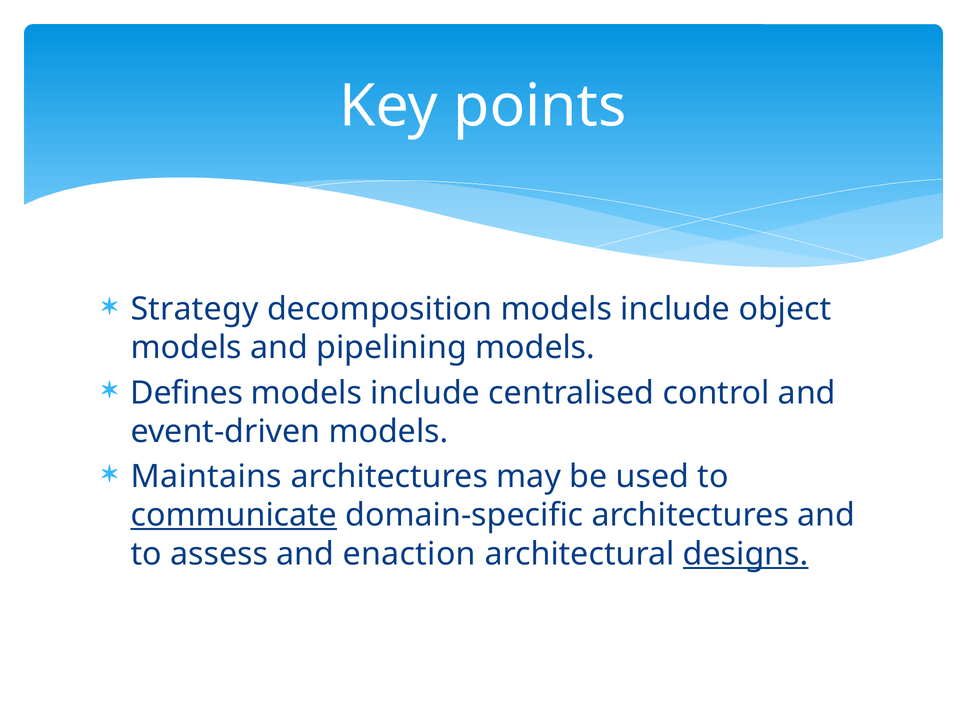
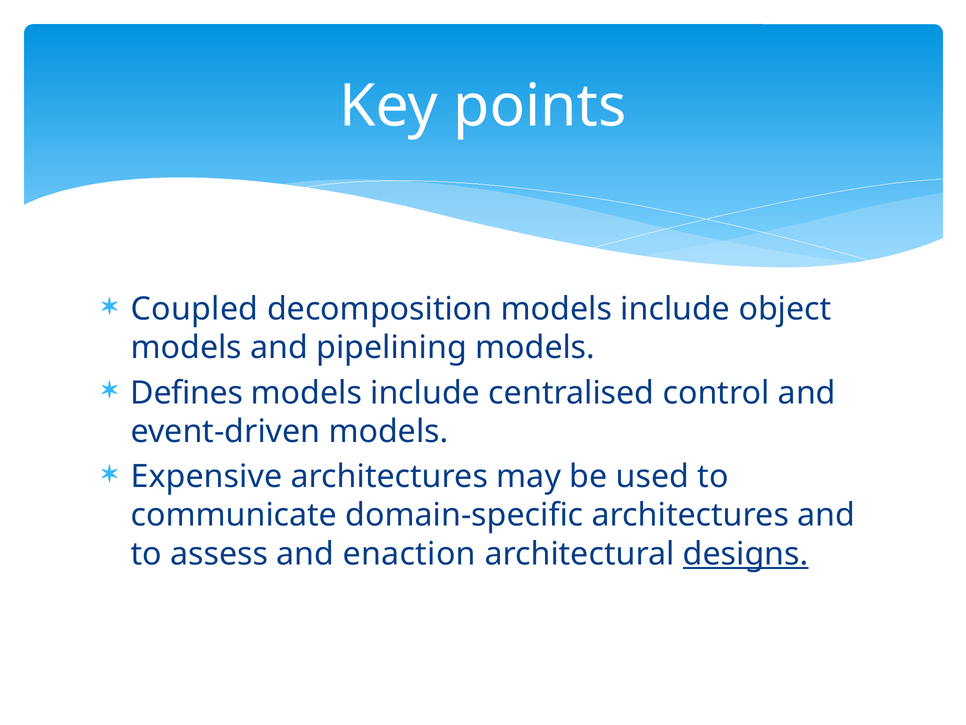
Strategy: Strategy -> Coupled
Maintains: Maintains -> Expensive
communicate underline: present -> none
